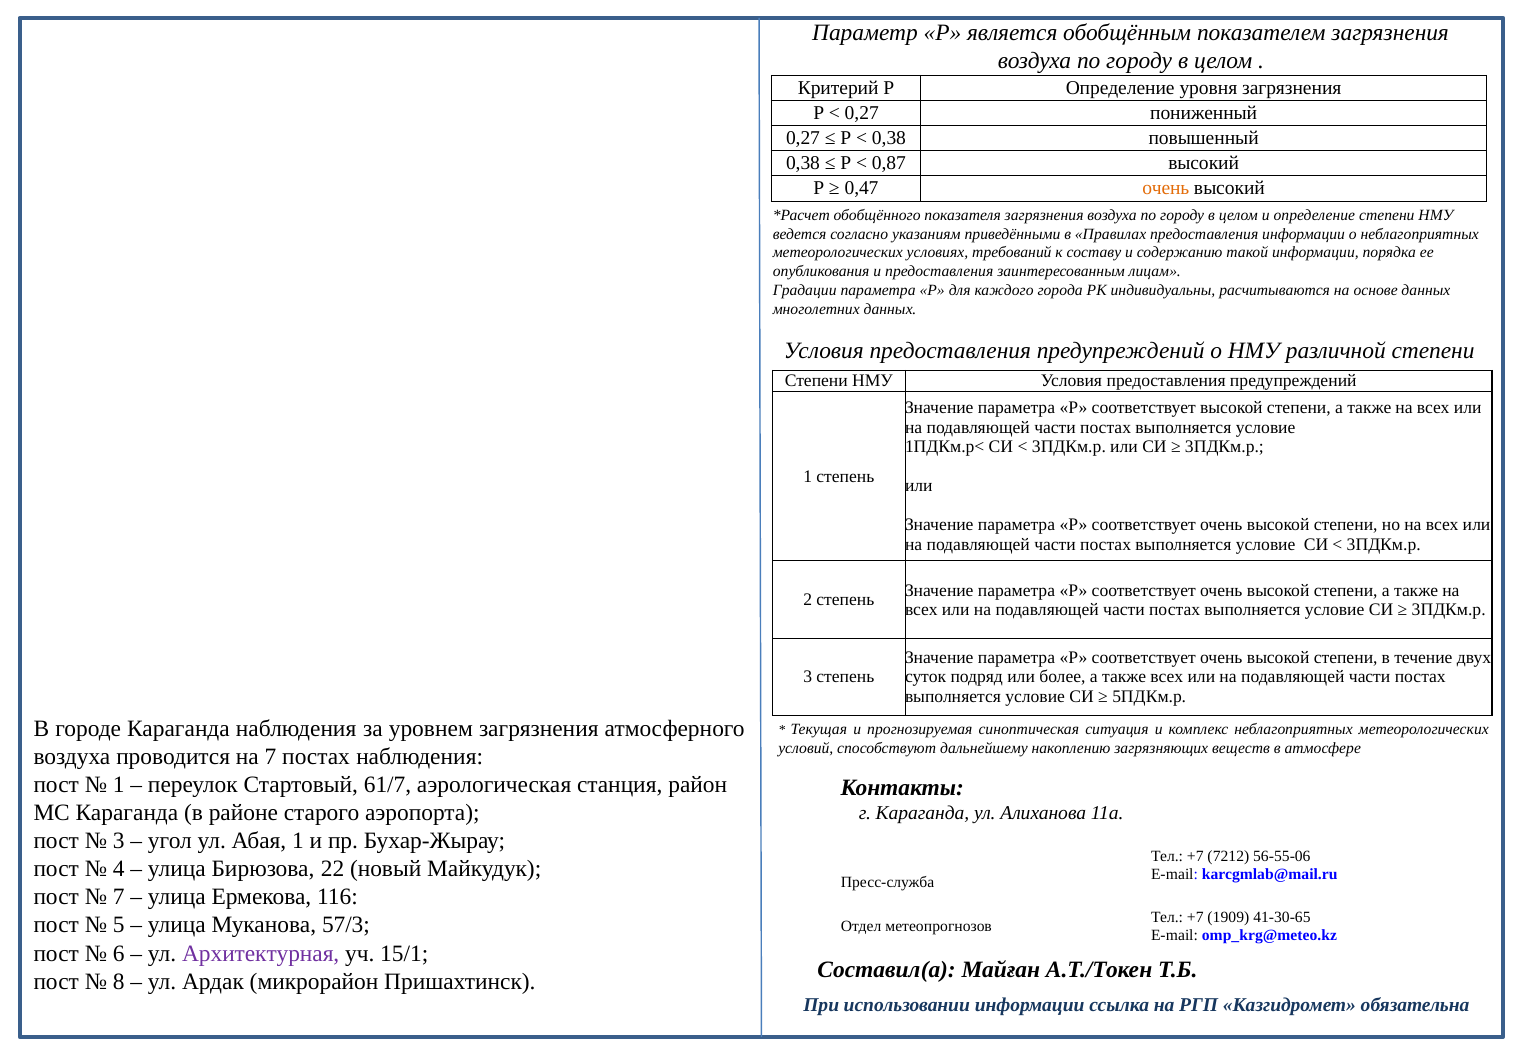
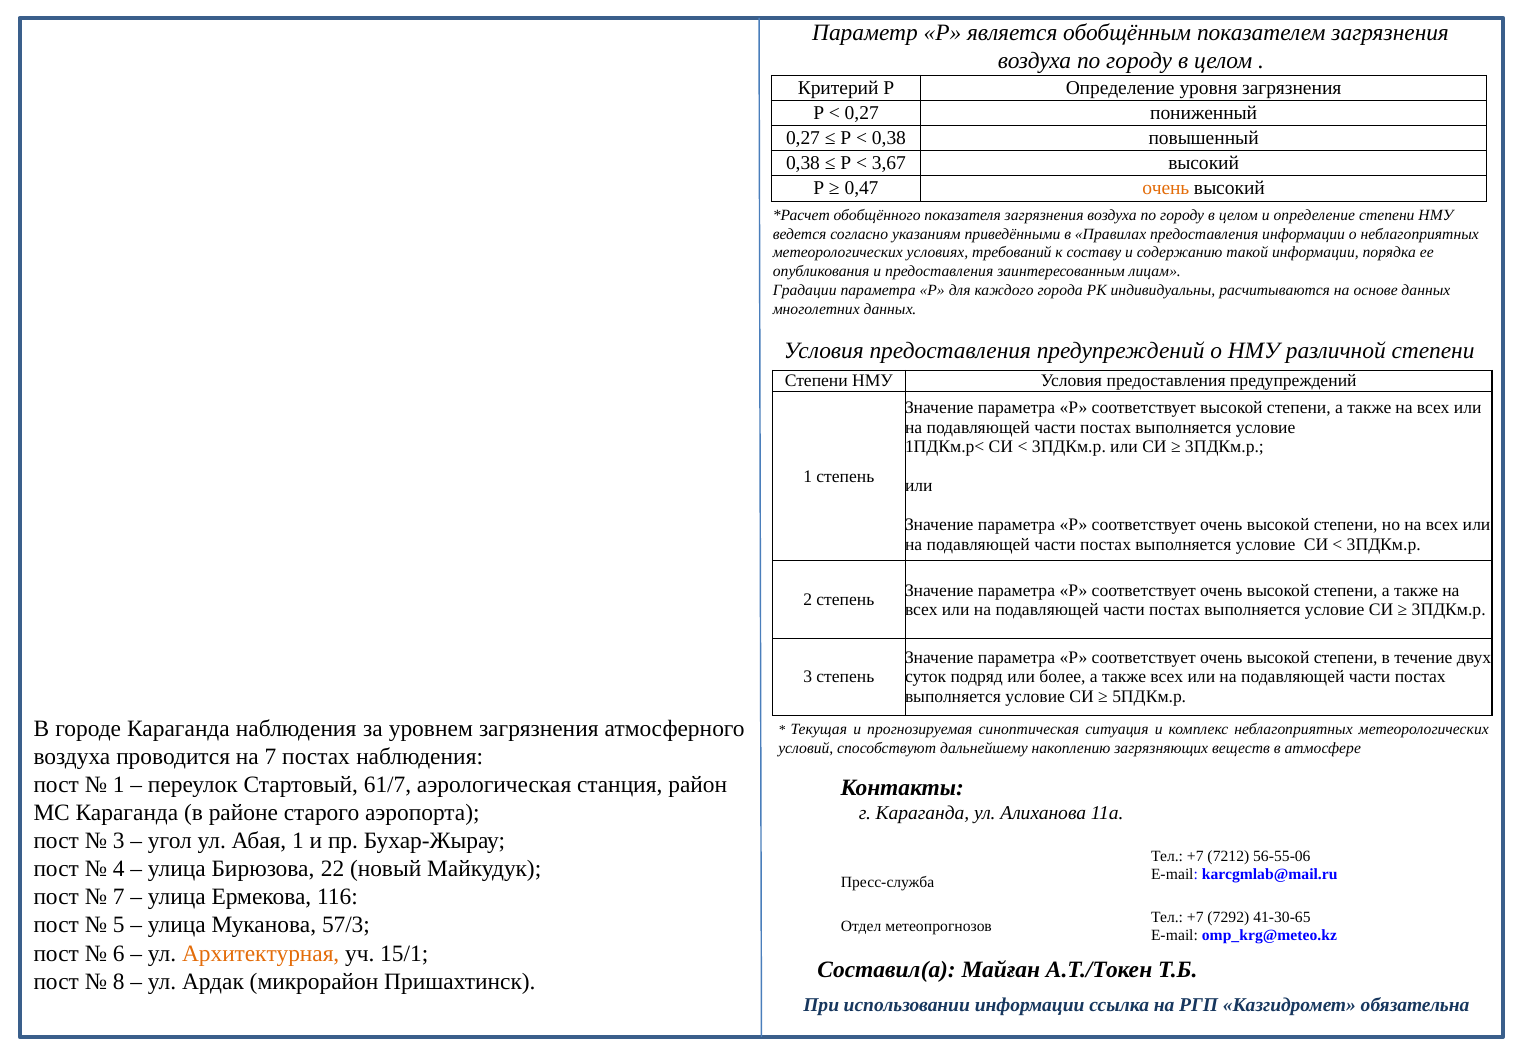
0,87: 0,87 -> 3,67
1909: 1909 -> 7292
Архитектурная colour: purple -> orange
